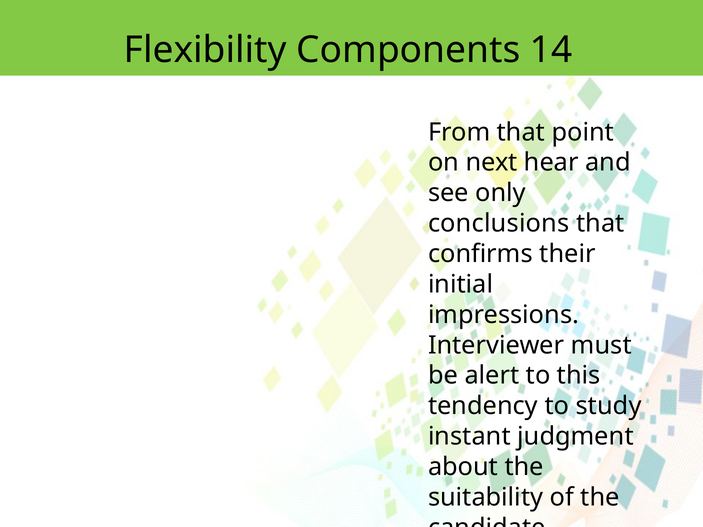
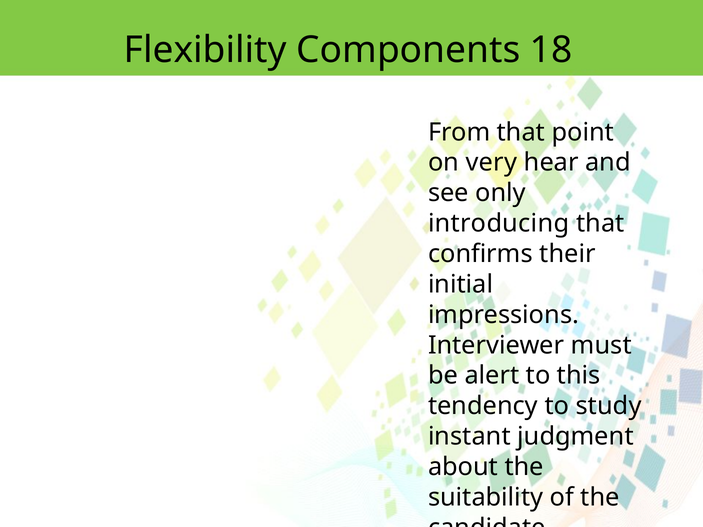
14: 14 -> 18
next: next -> very
conclusions: conclusions -> introducing
